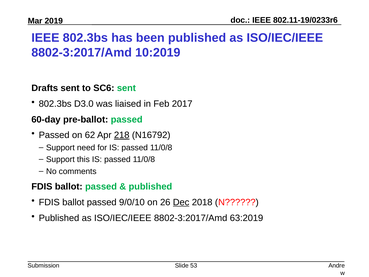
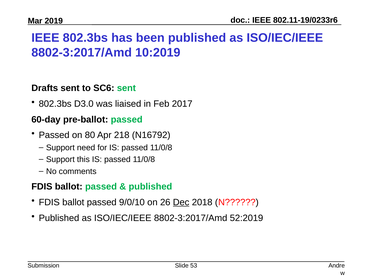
62: 62 -> 80
218 underline: present -> none
63:2019: 63:2019 -> 52:2019
